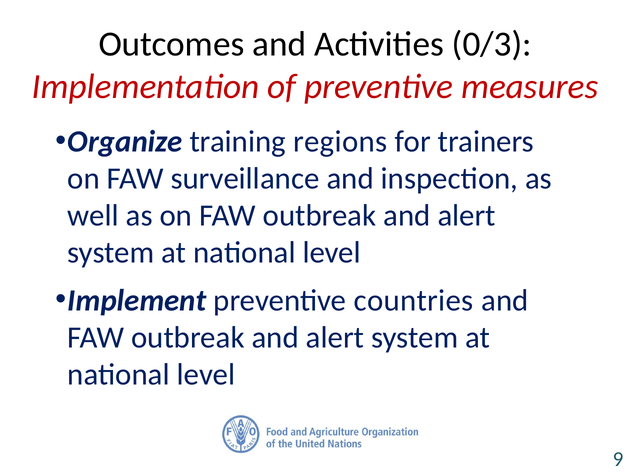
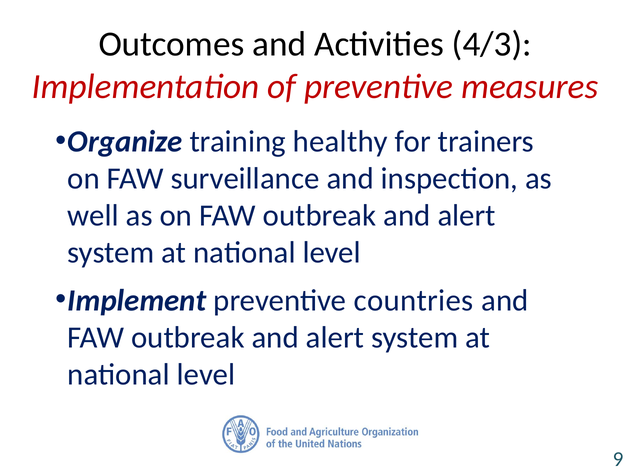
0/3: 0/3 -> 4/3
regions: regions -> healthy
